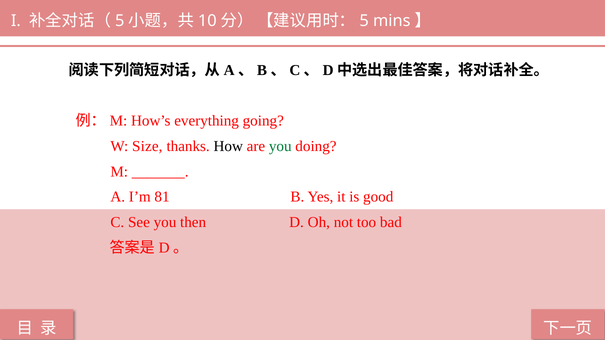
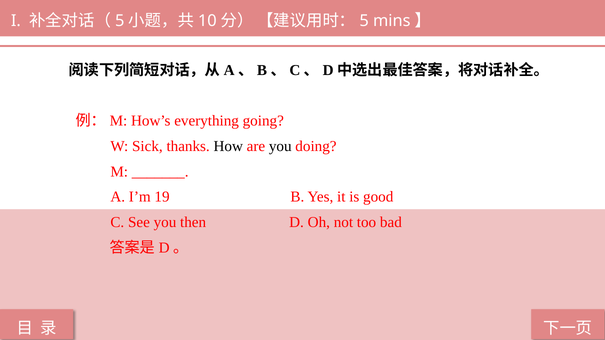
Size: Size -> Sick
you at (280, 146) colour: green -> black
81: 81 -> 19
